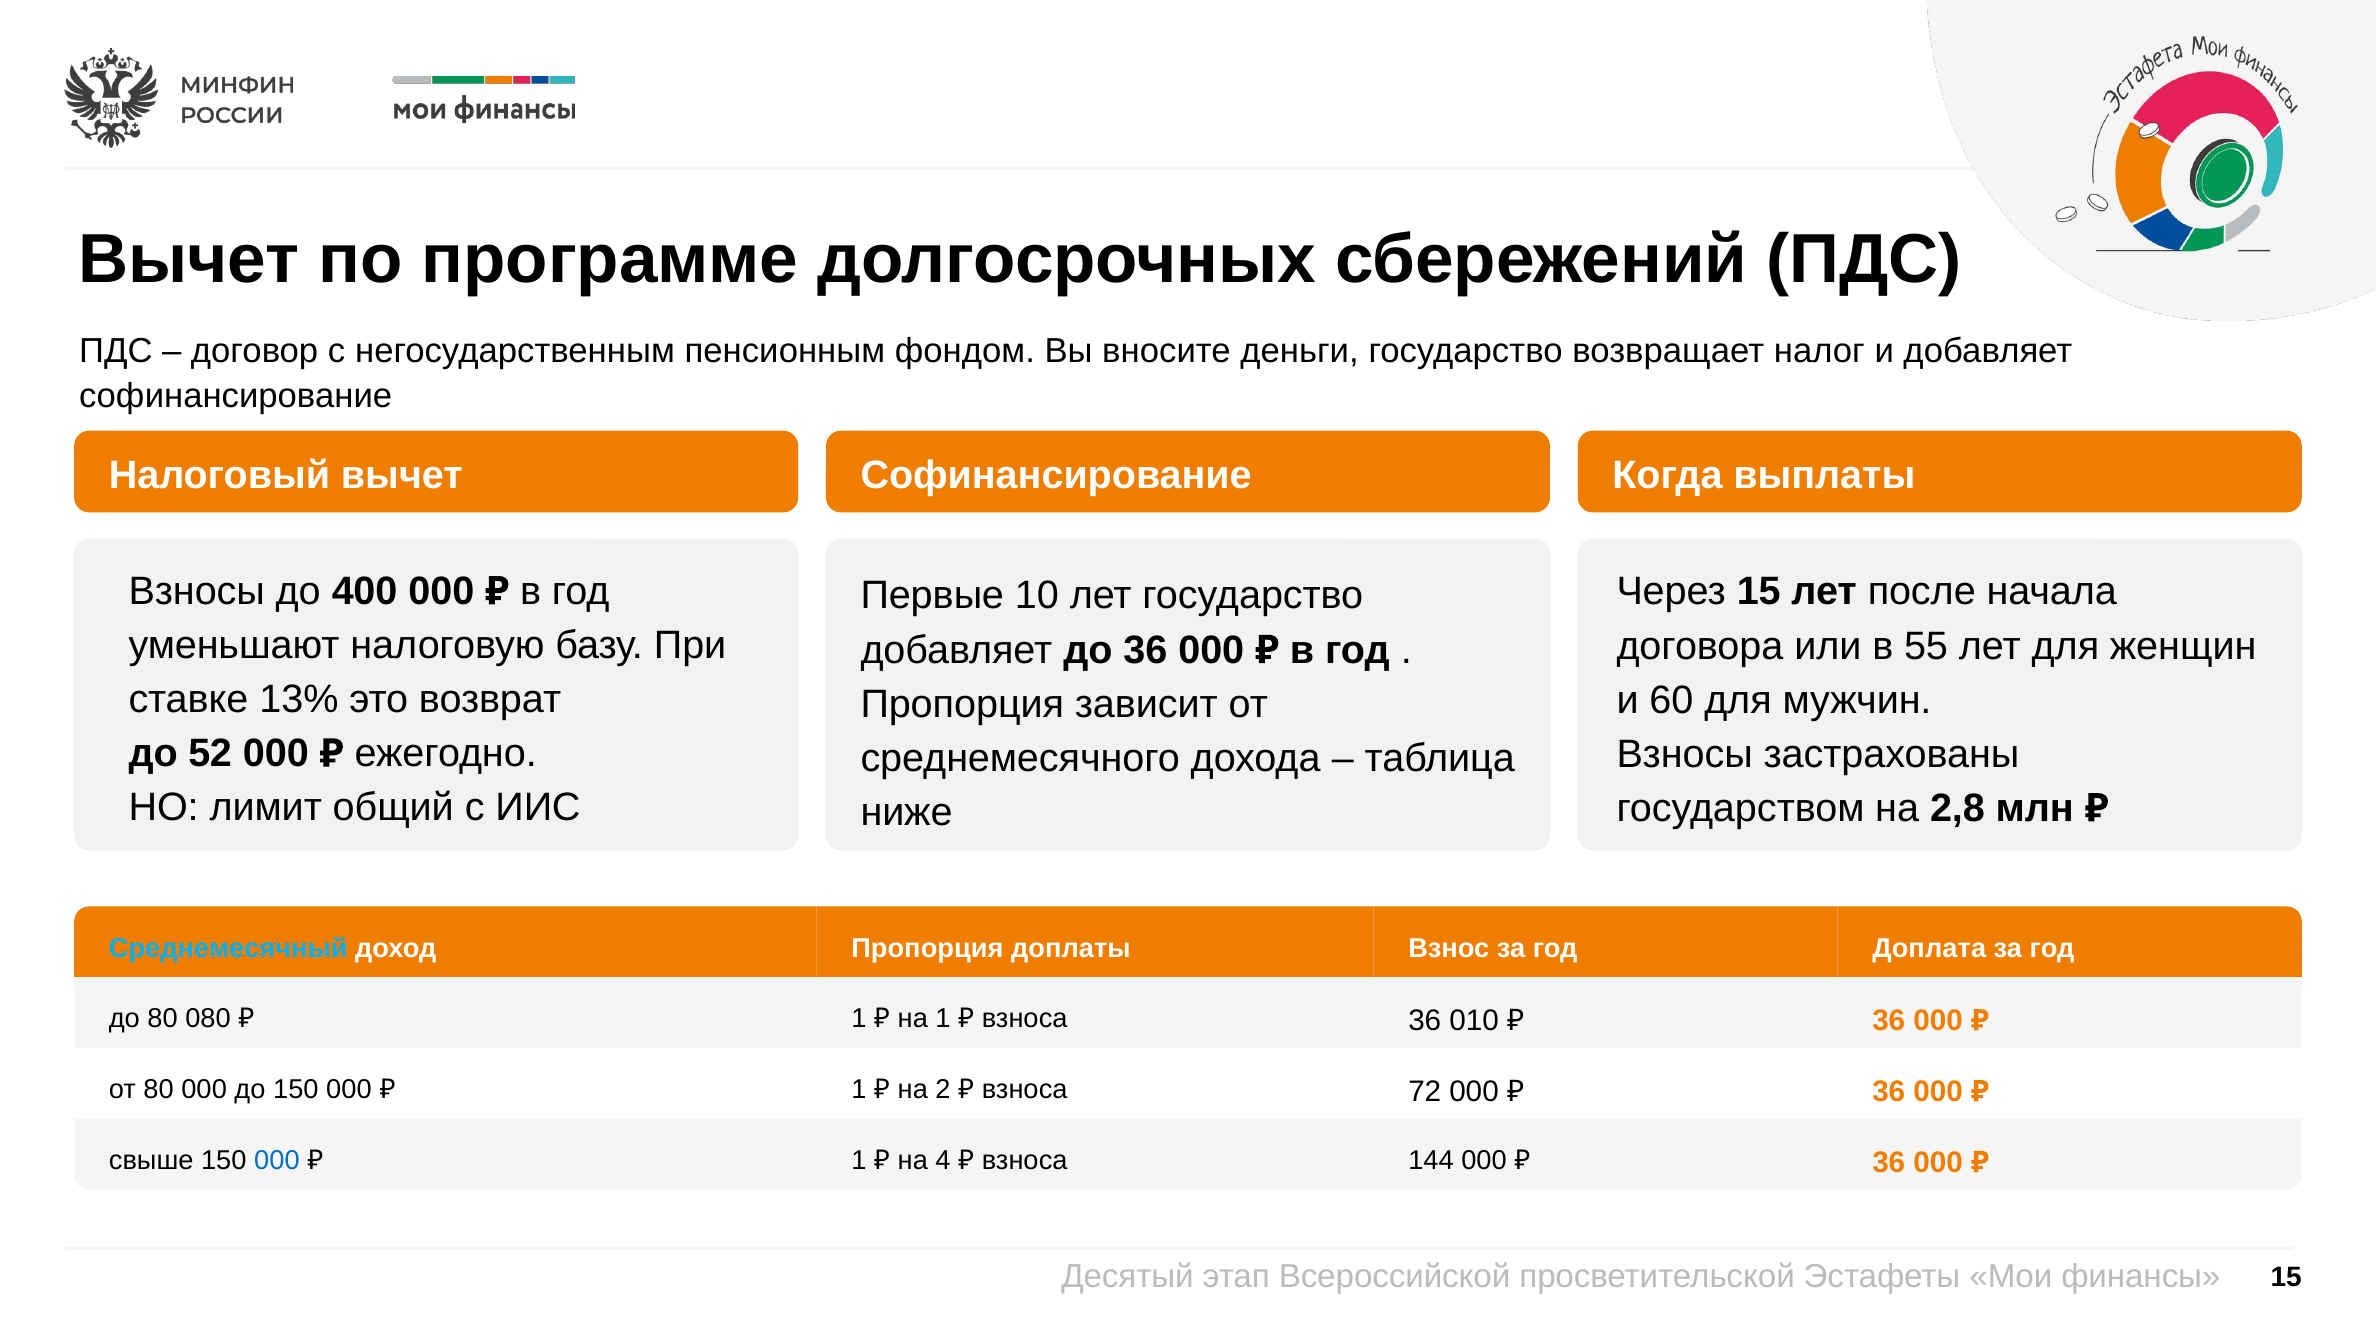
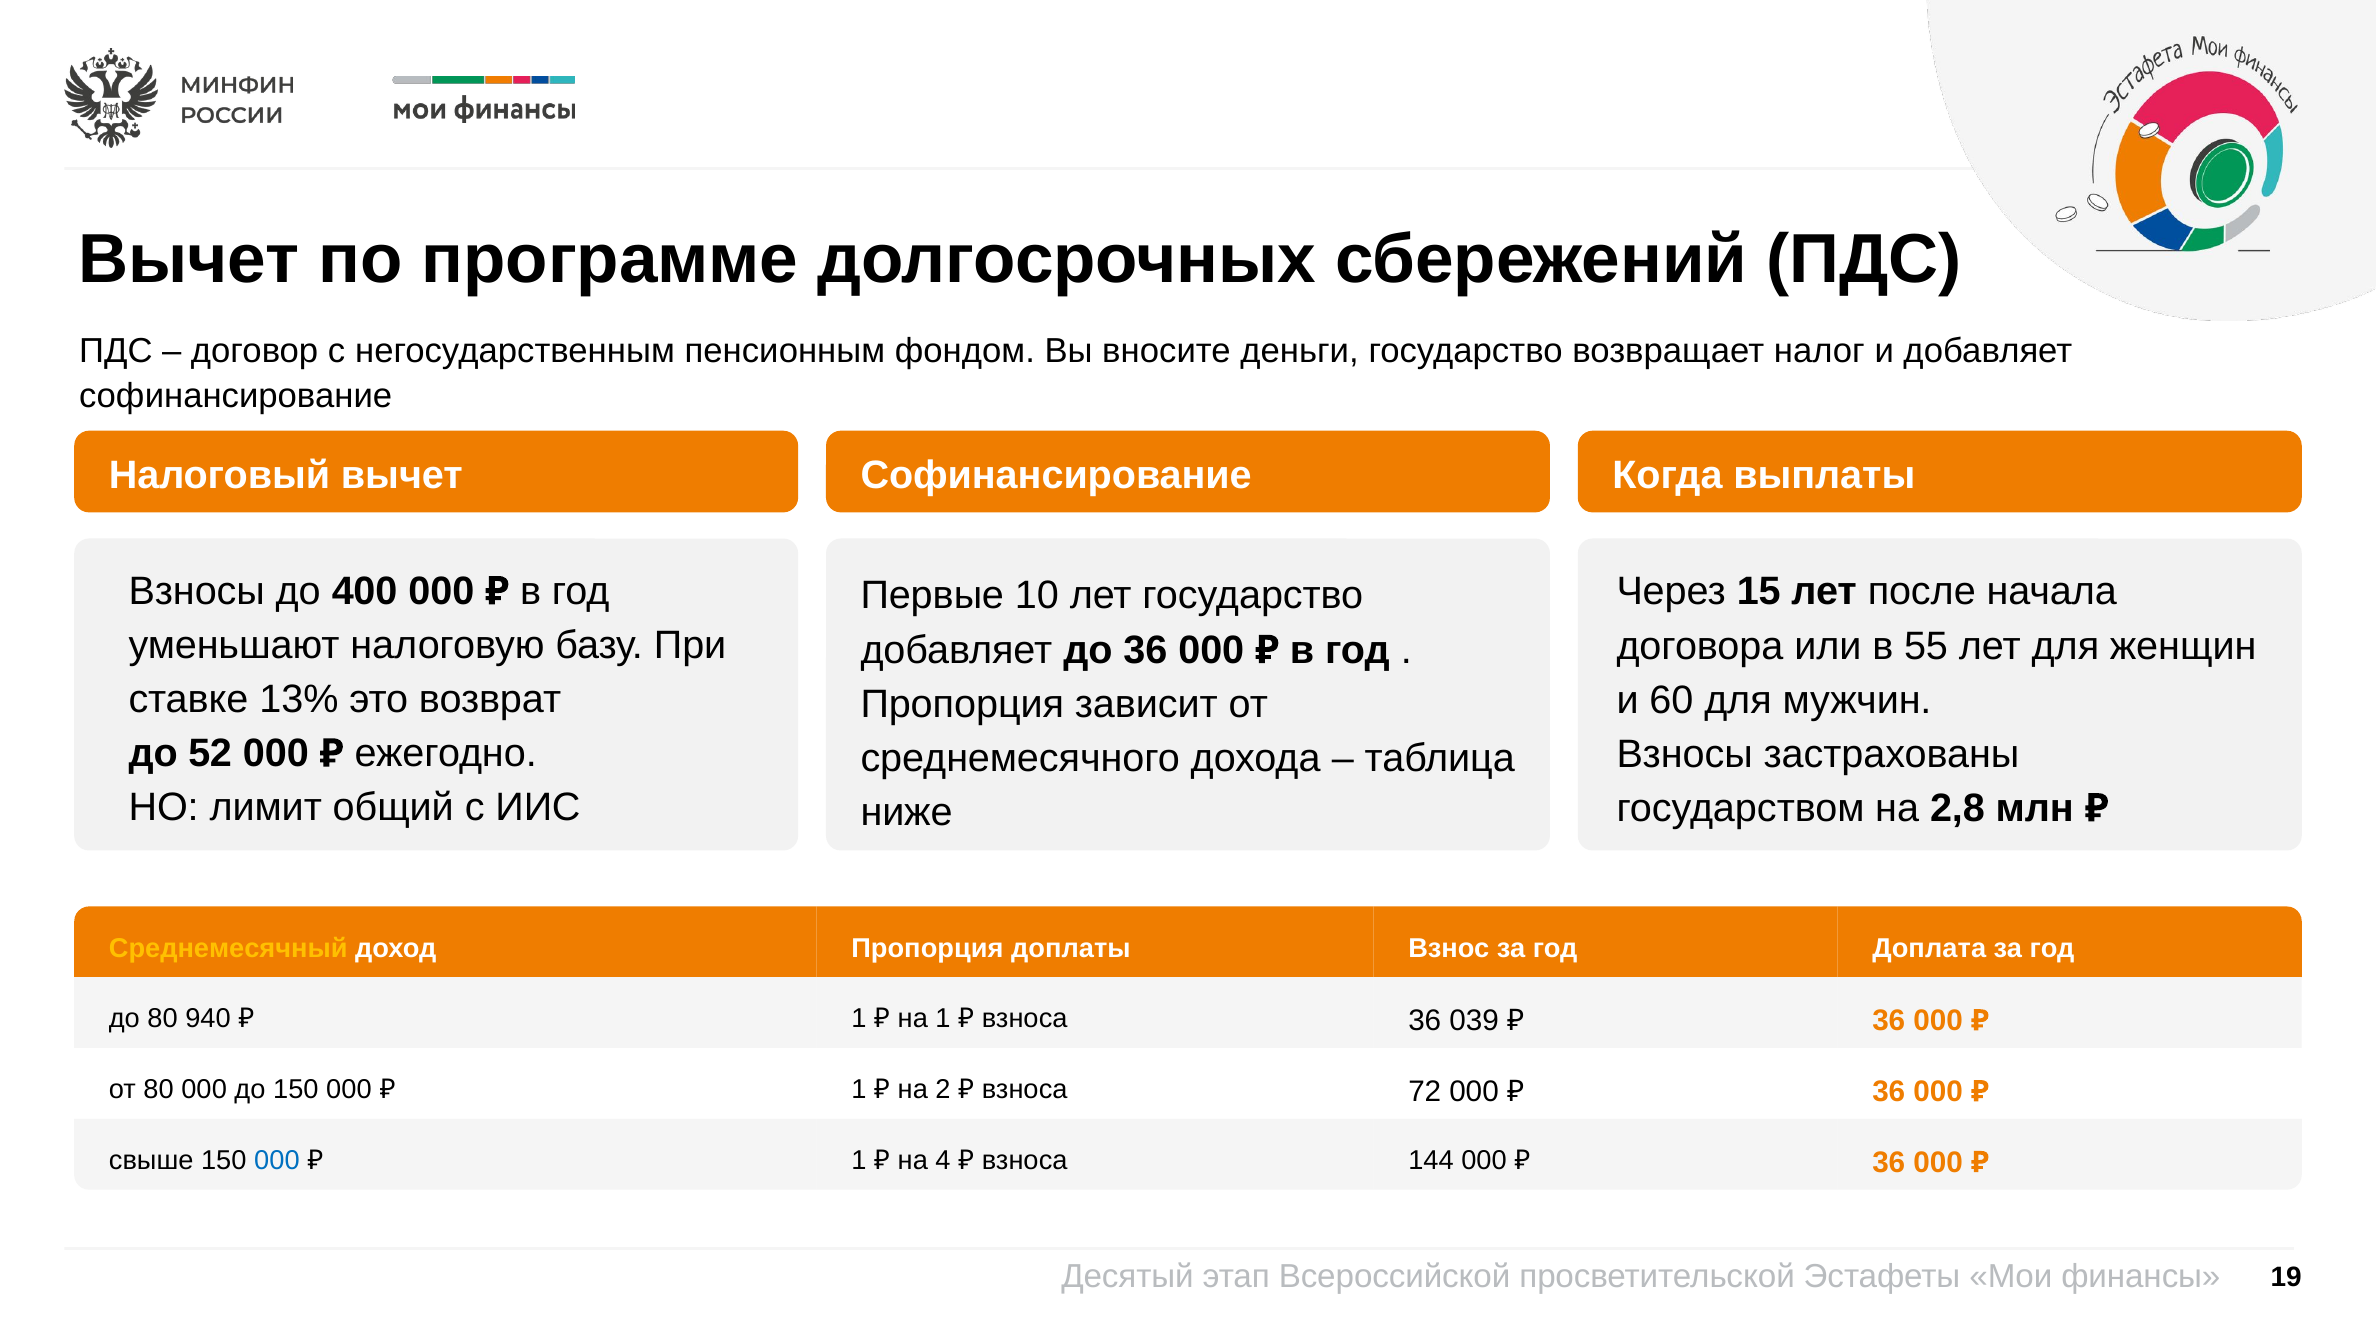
Среднемесячный colour: light blue -> yellow
080: 080 -> 940
010: 010 -> 039
15 at (2286, 1277): 15 -> 19
